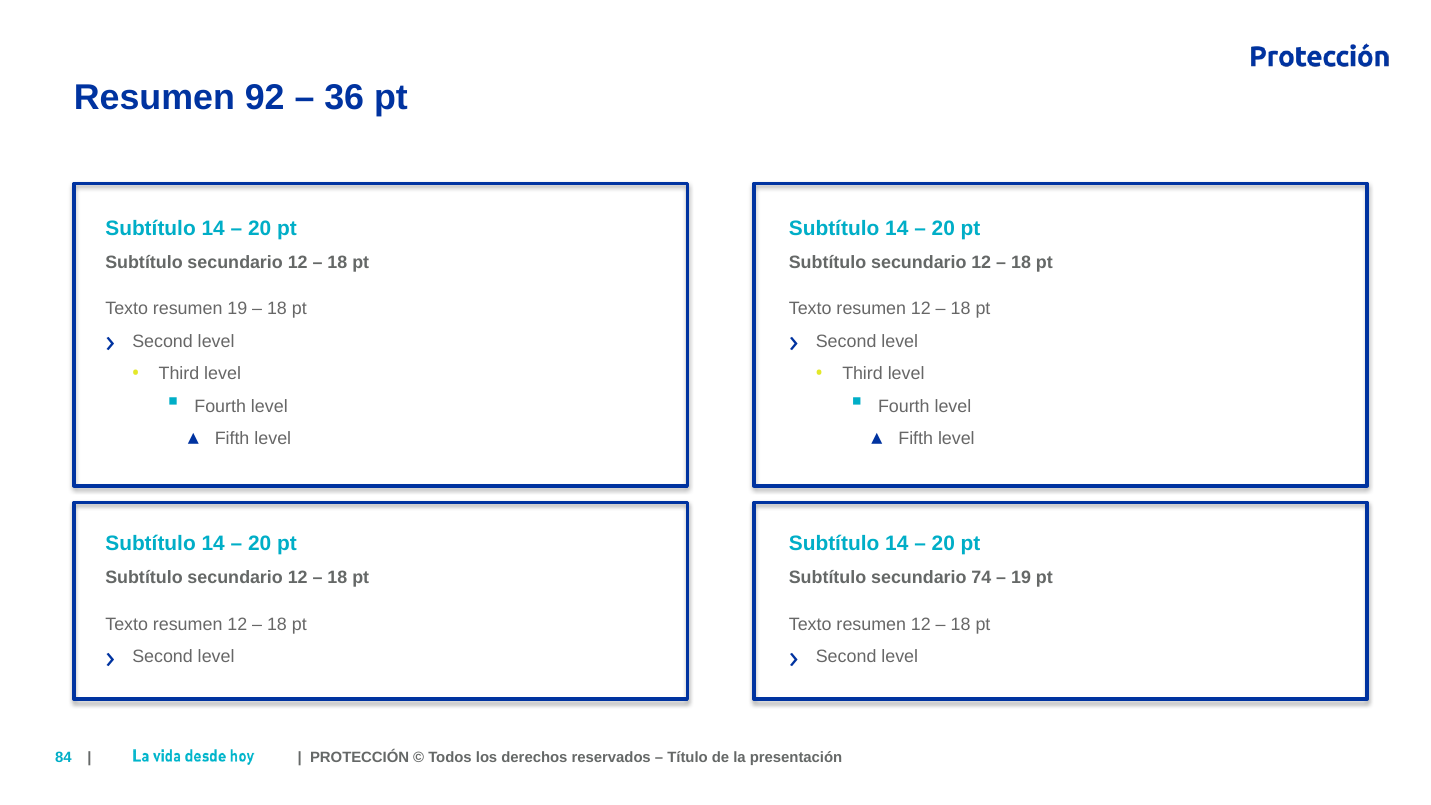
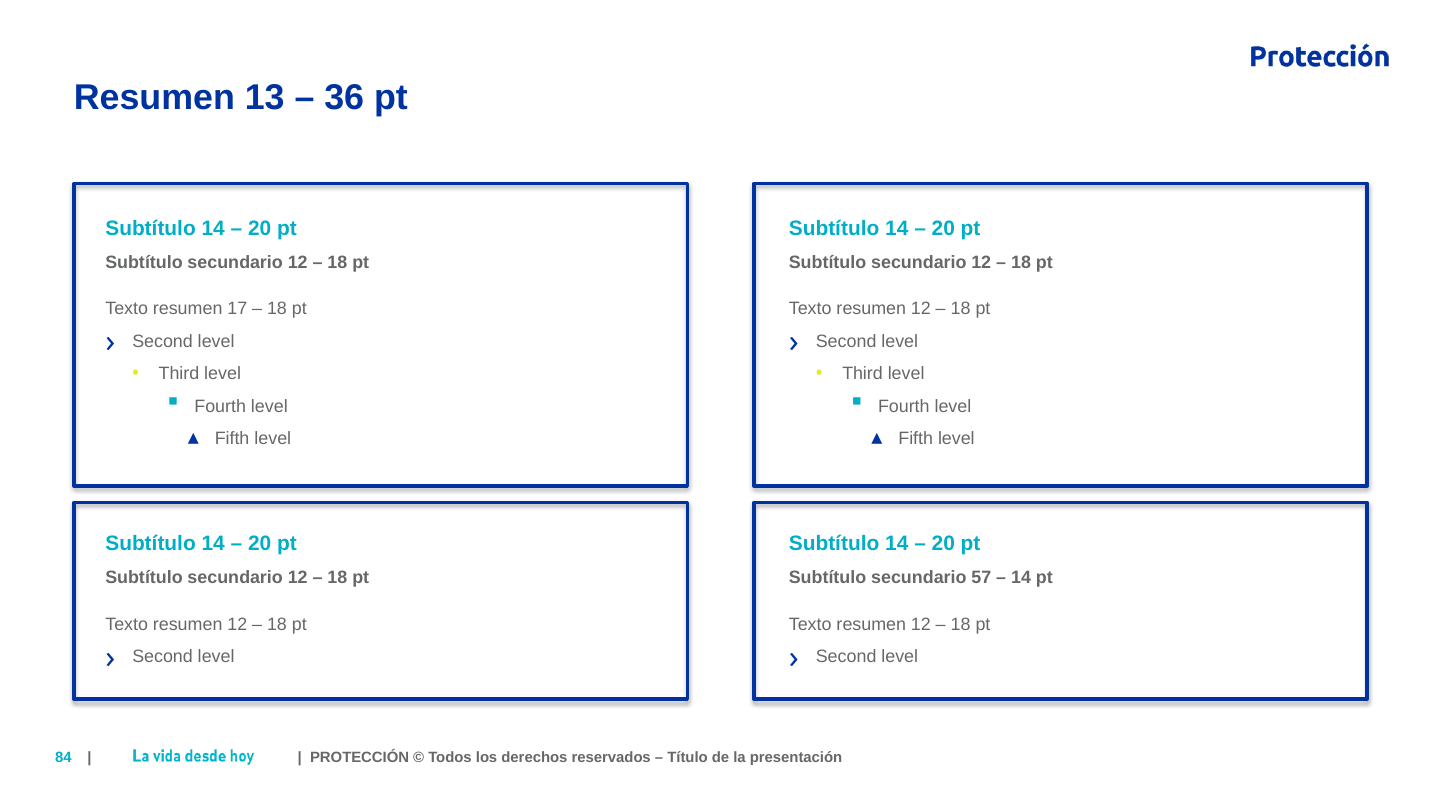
92: 92 -> 13
resumen 19: 19 -> 17
74: 74 -> 57
19 at (1021, 578): 19 -> 14
